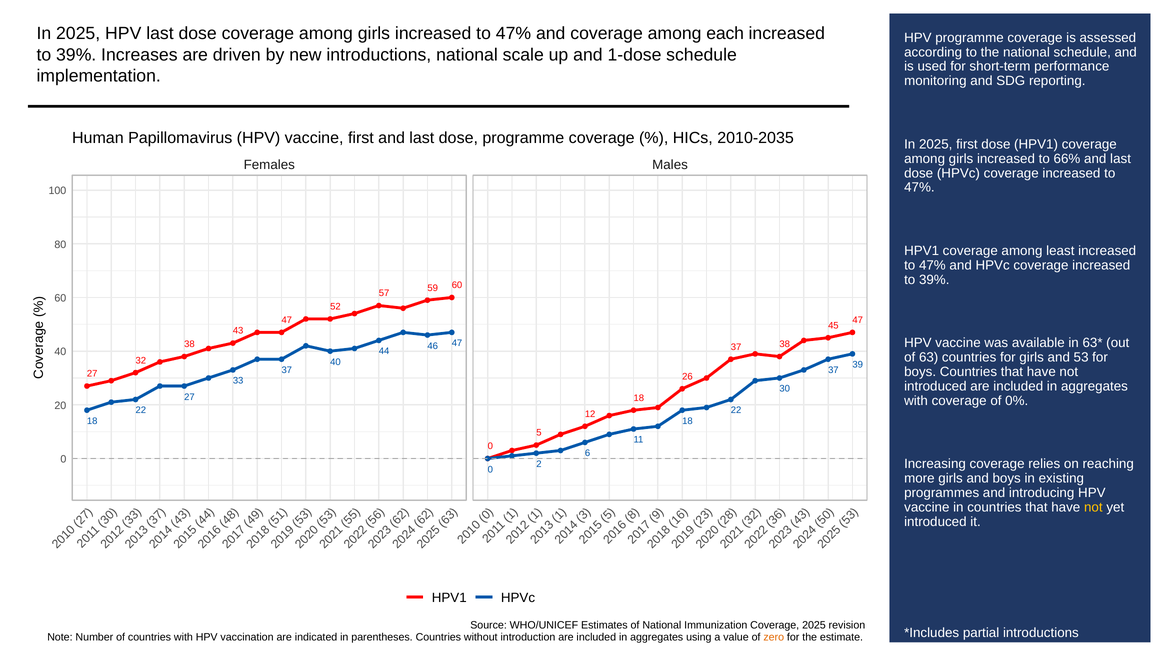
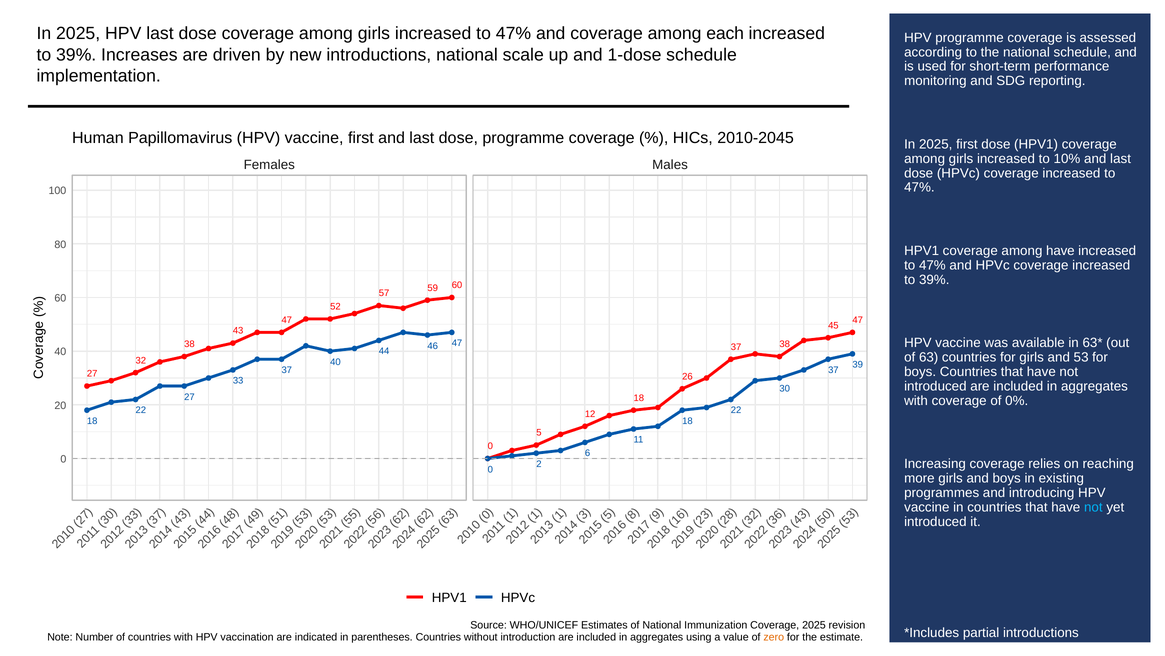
2010-2035: 2010-2035 -> 2010-2045
66%: 66% -> 10%
among least: least -> have
not at (1093, 507) colour: yellow -> light blue
